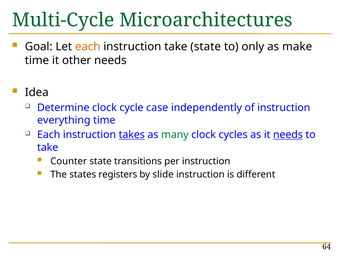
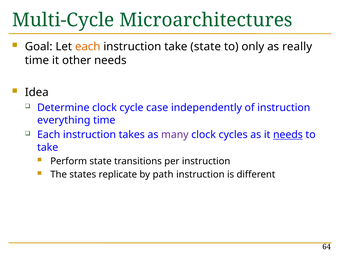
make: make -> really
takes underline: present -> none
many colour: green -> purple
Counter: Counter -> Perform
registers: registers -> replicate
slide: slide -> path
